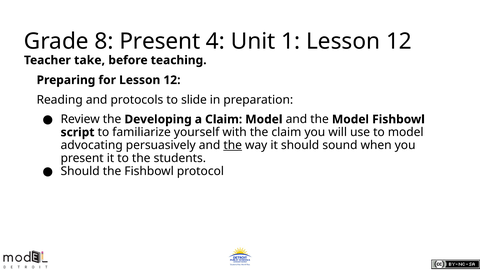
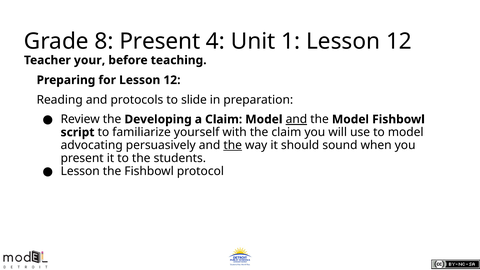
take: take -> your
and at (296, 119) underline: none -> present
Should at (80, 171): Should -> Lesson
